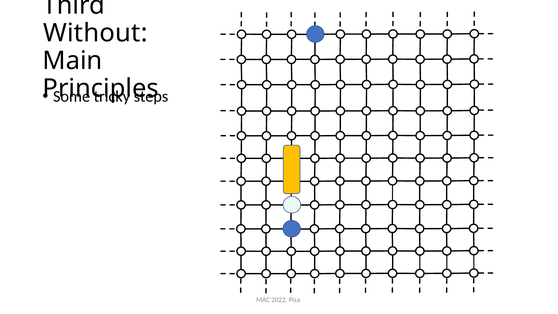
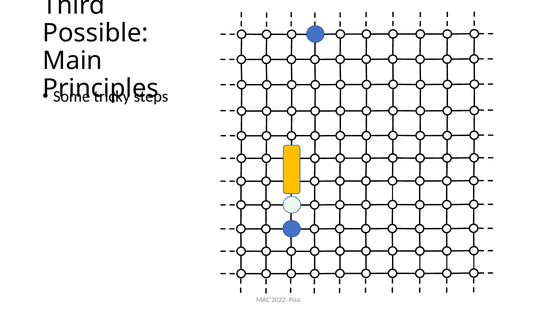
Without: Without -> Possible
